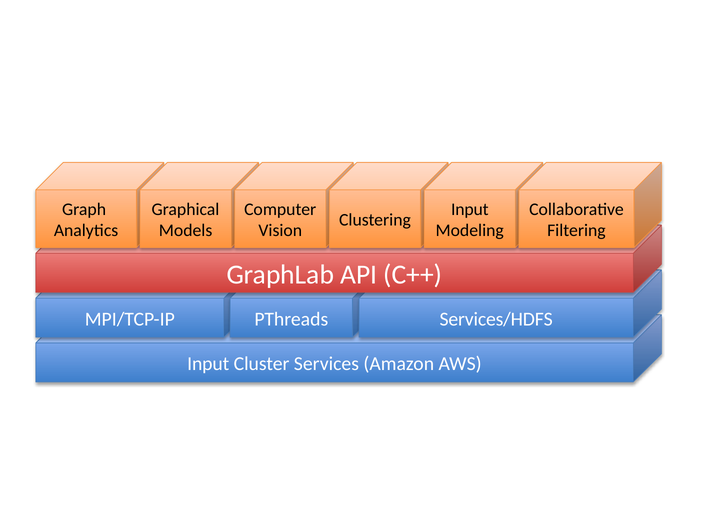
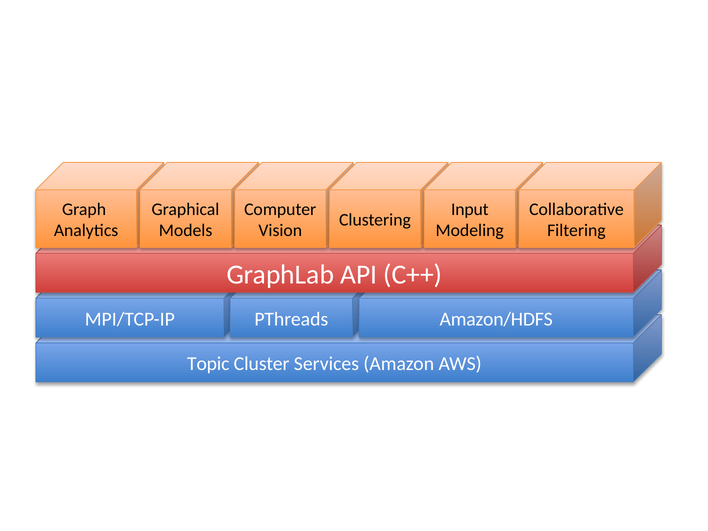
Services/HDFS: Services/HDFS -> Amazon/HDFS
Input at (208, 364): Input -> Topic
